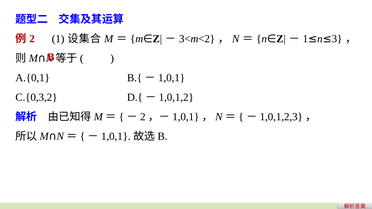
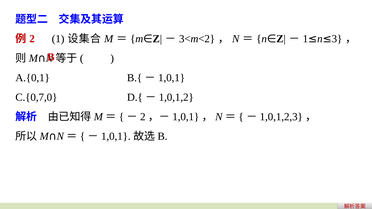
C.{0,3,2: C.{0,3,2 -> C.{0,7,0
